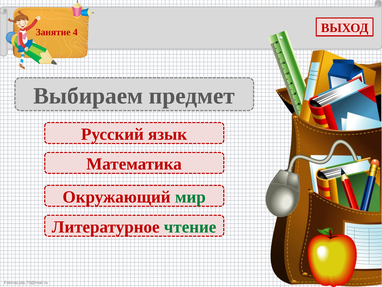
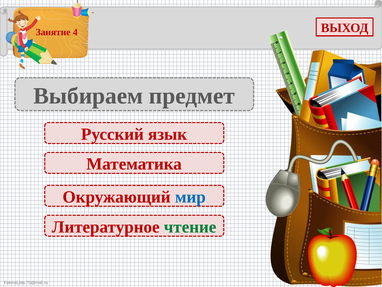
мир colour: green -> blue
